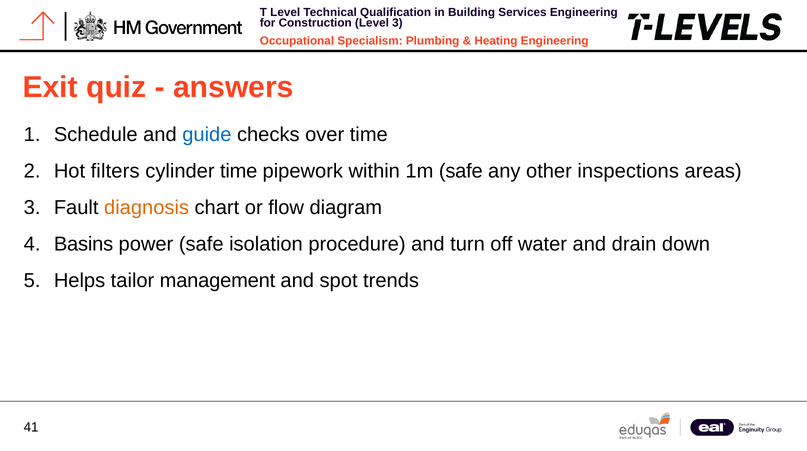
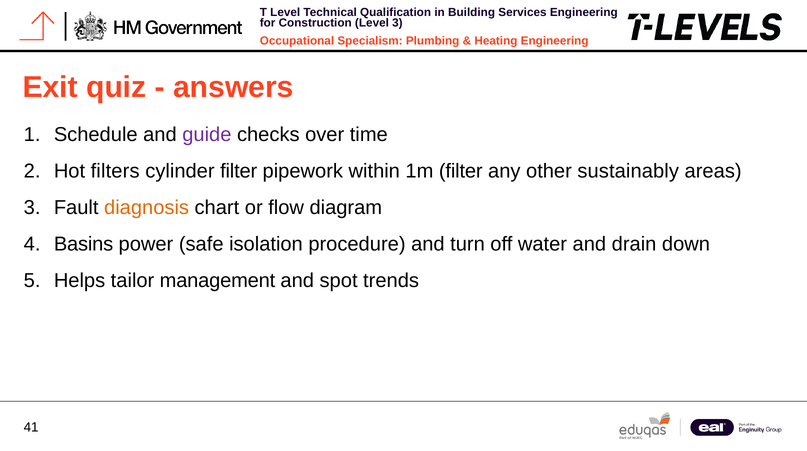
guide colour: blue -> purple
cylinder time: time -> filter
1m safe: safe -> filter
inspections: inspections -> sustainably
